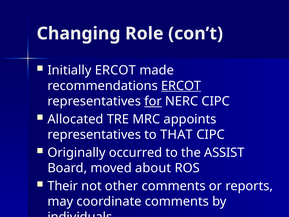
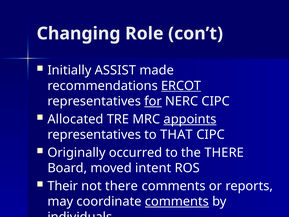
Initially ERCOT: ERCOT -> ASSIST
appoints underline: none -> present
the ASSIST: ASSIST -> THERE
about: about -> intent
not other: other -> there
comments at (177, 201) underline: none -> present
